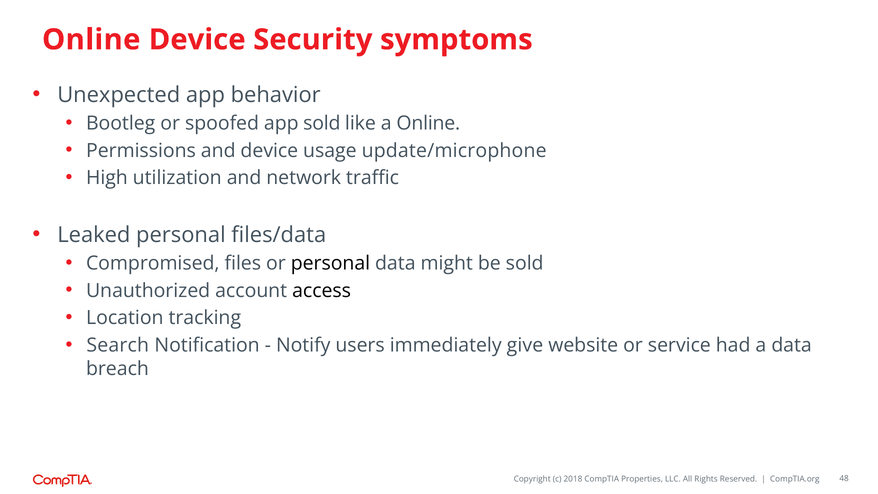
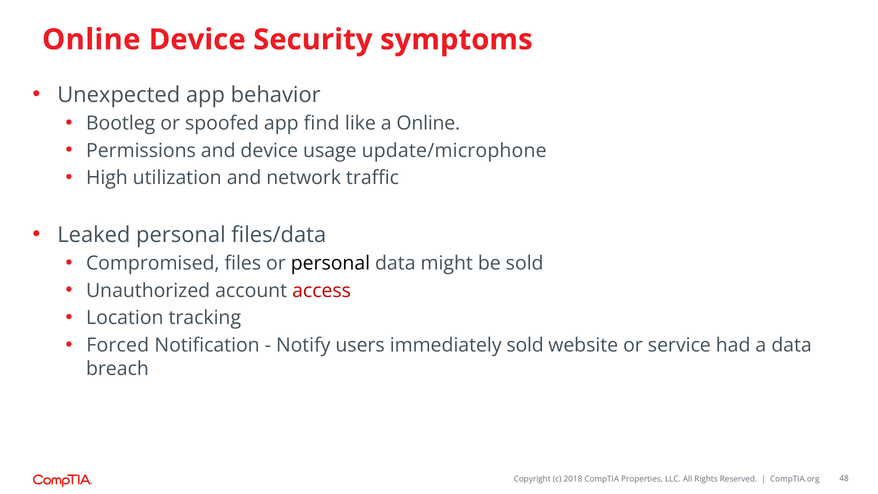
app sold: sold -> find
access colour: black -> red
Search: Search -> Forced
immediately give: give -> sold
